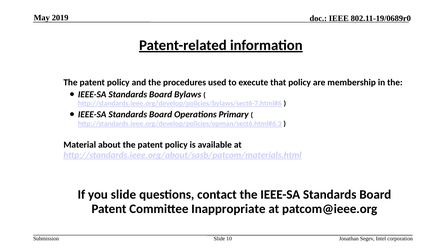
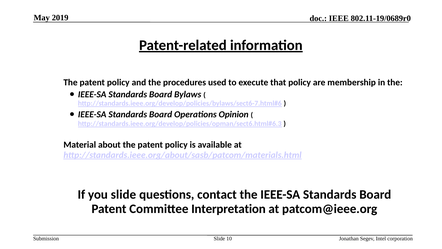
Primary: Primary -> Opinion
Inappropriate: Inappropriate -> Interpretation
